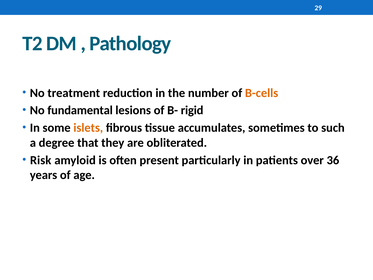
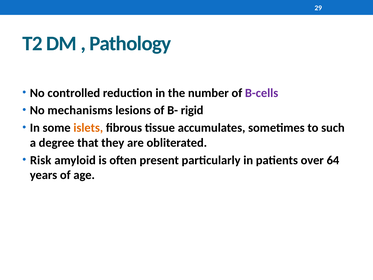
treatment: treatment -> controlled
B-cells colour: orange -> purple
fundamental: fundamental -> mechanisms
36: 36 -> 64
